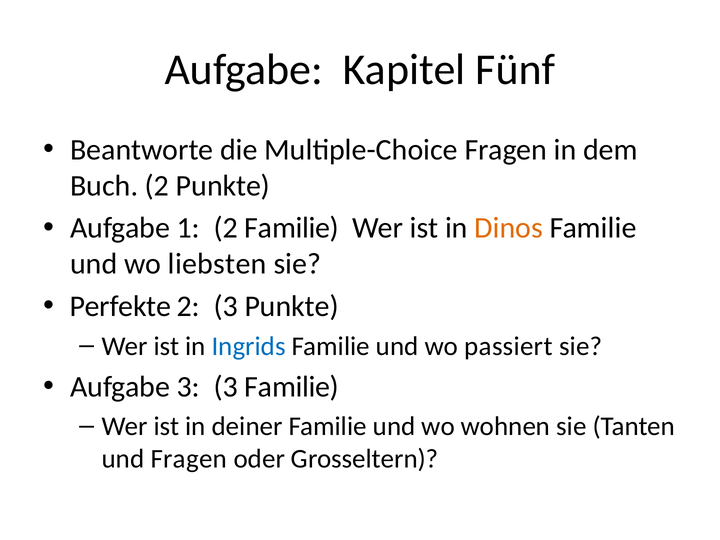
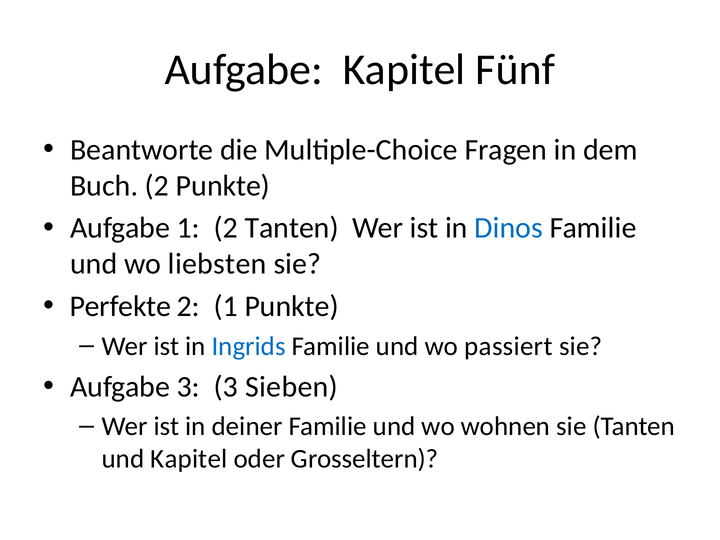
2 Familie: Familie -> Tanten
Dinos colour: orange -> blue
2 3: 3 -> 1
3 Familie: Familie -> Sieben
und Fragen: Fragen -> Kapitel
